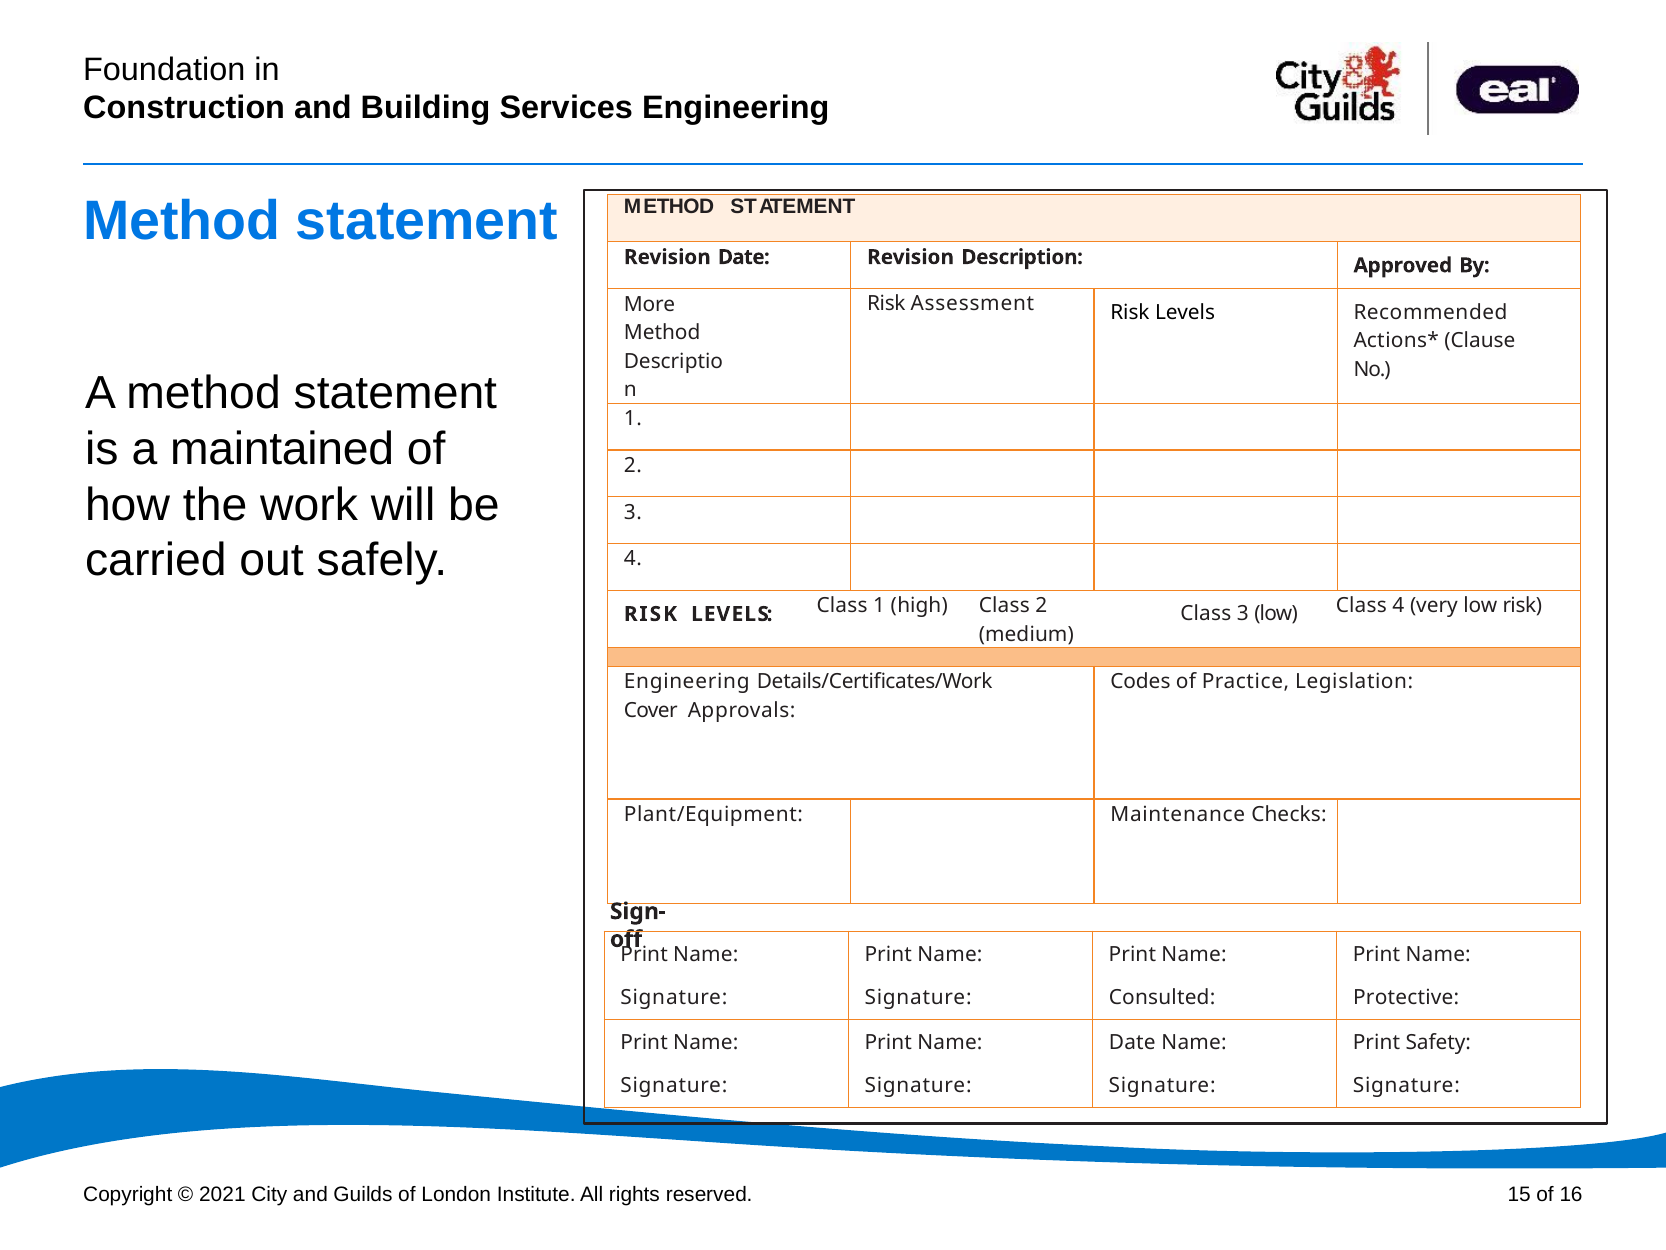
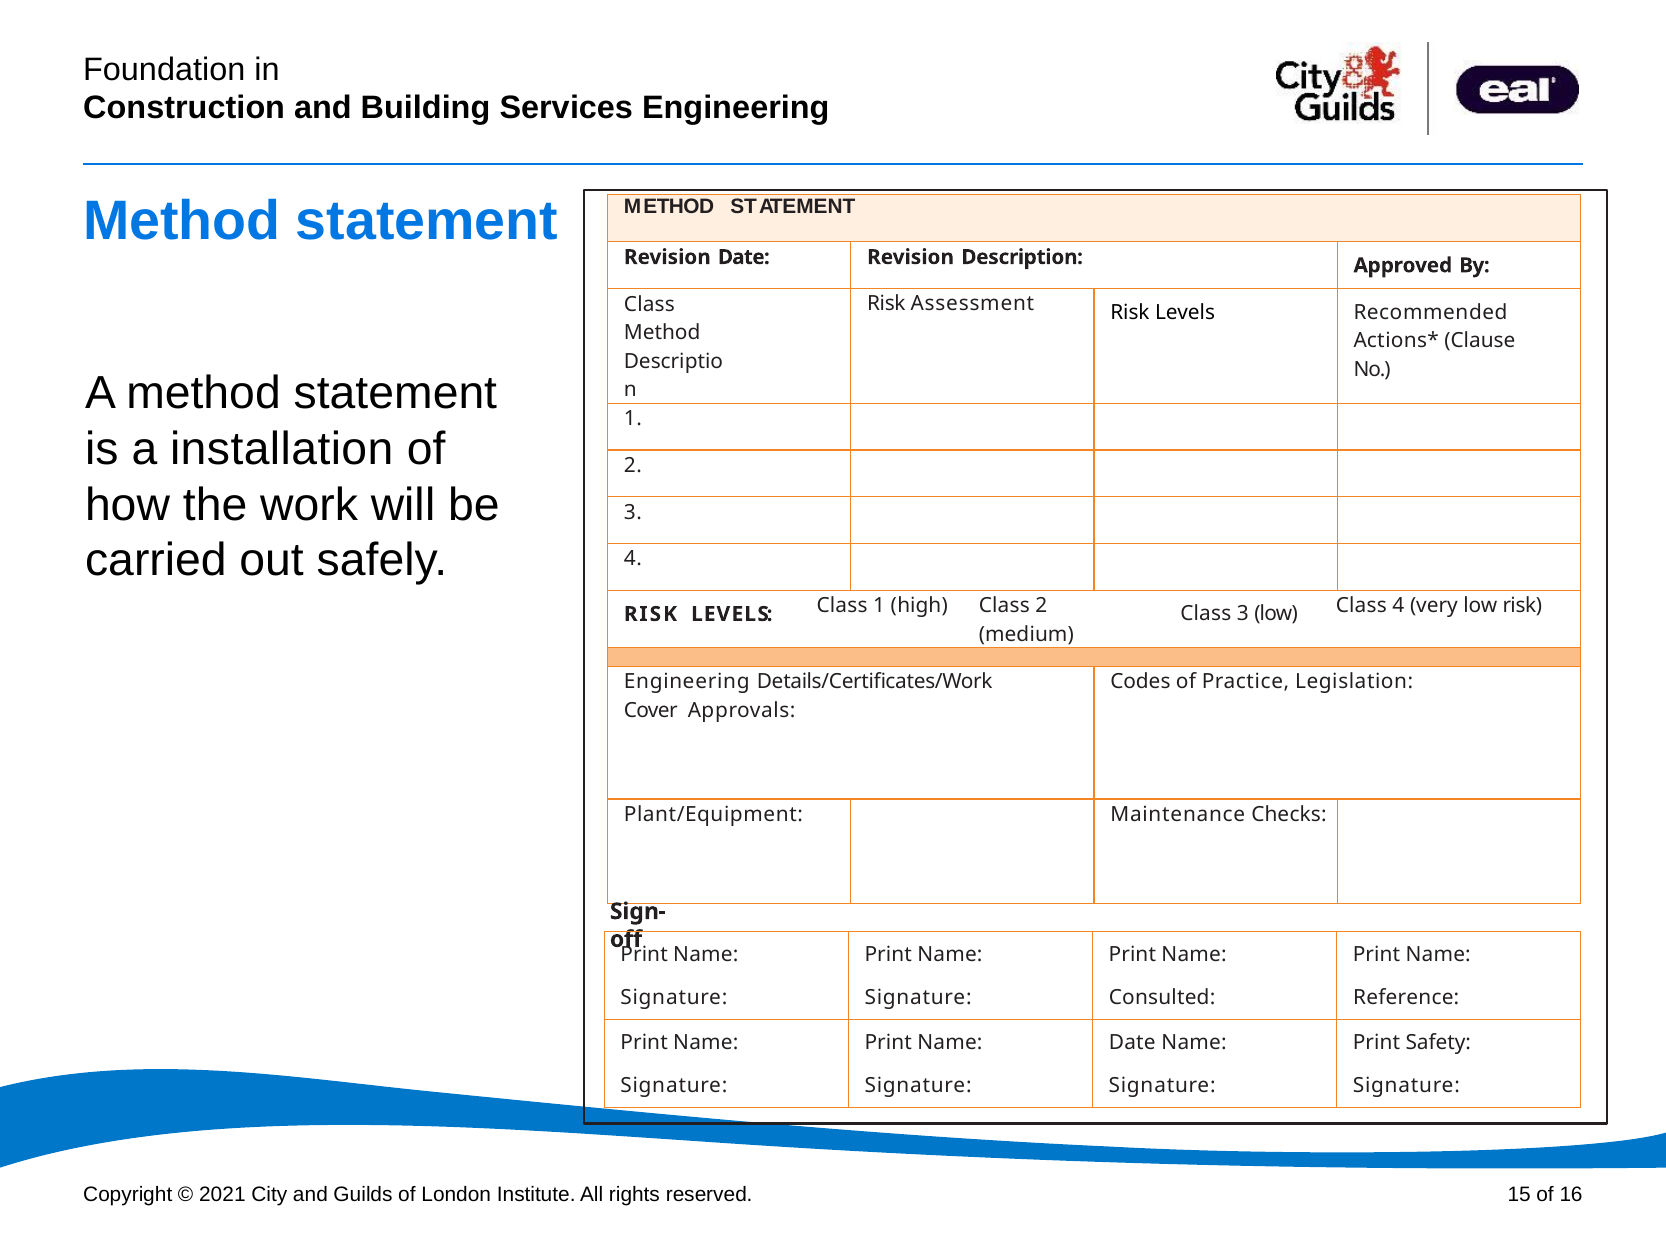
More at (650, 304): More -> Class
maintained: maintained -> installation
Protective: Protective -> Reference
